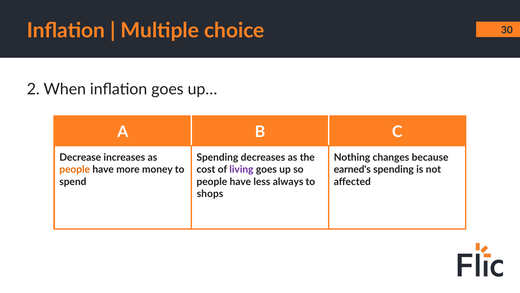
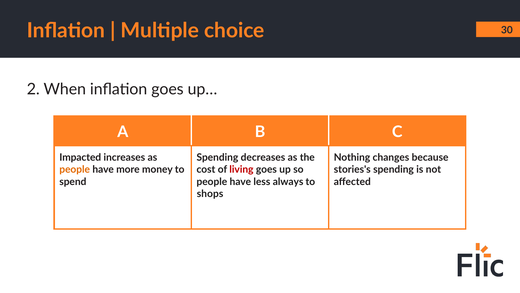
Decrease: Decrease -> Impacted
living colour: purple -> red
earned's: earned's -> stories's
